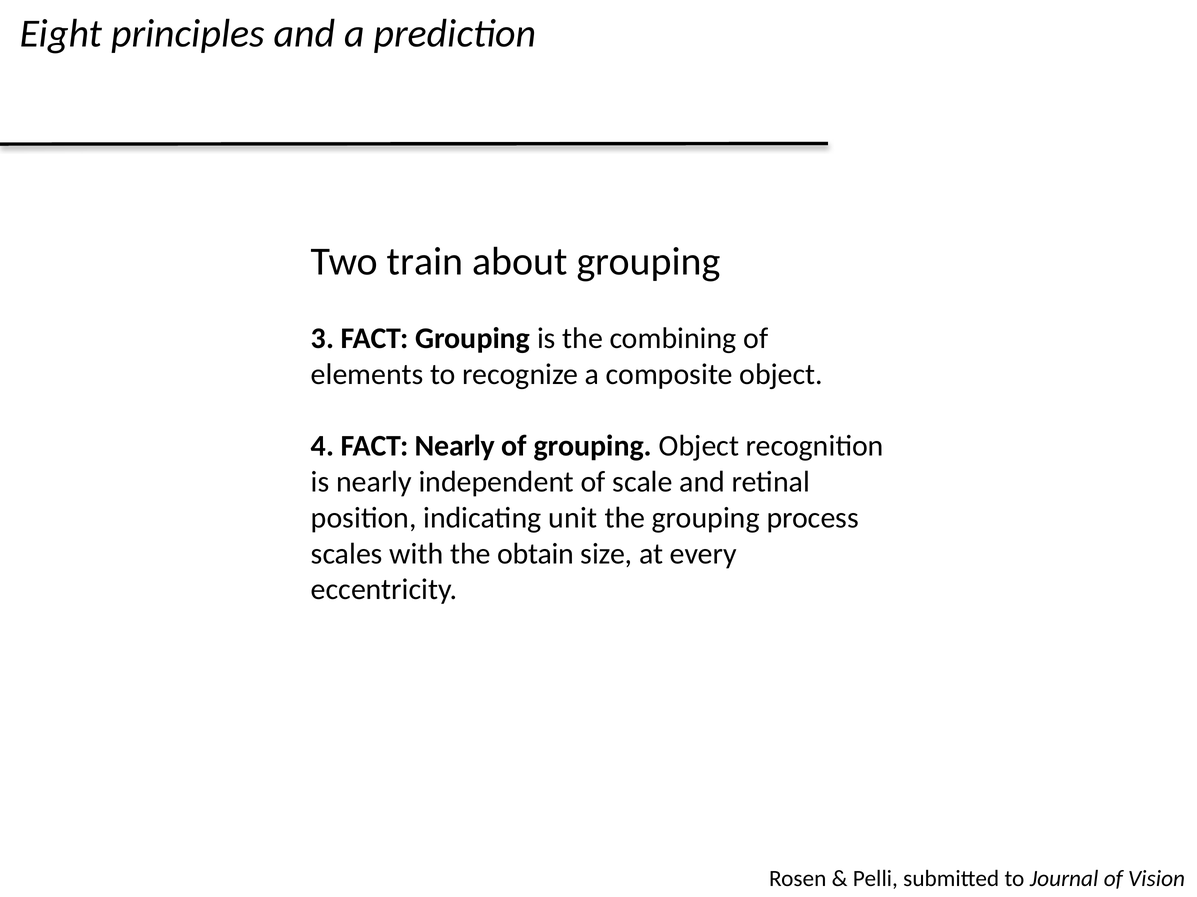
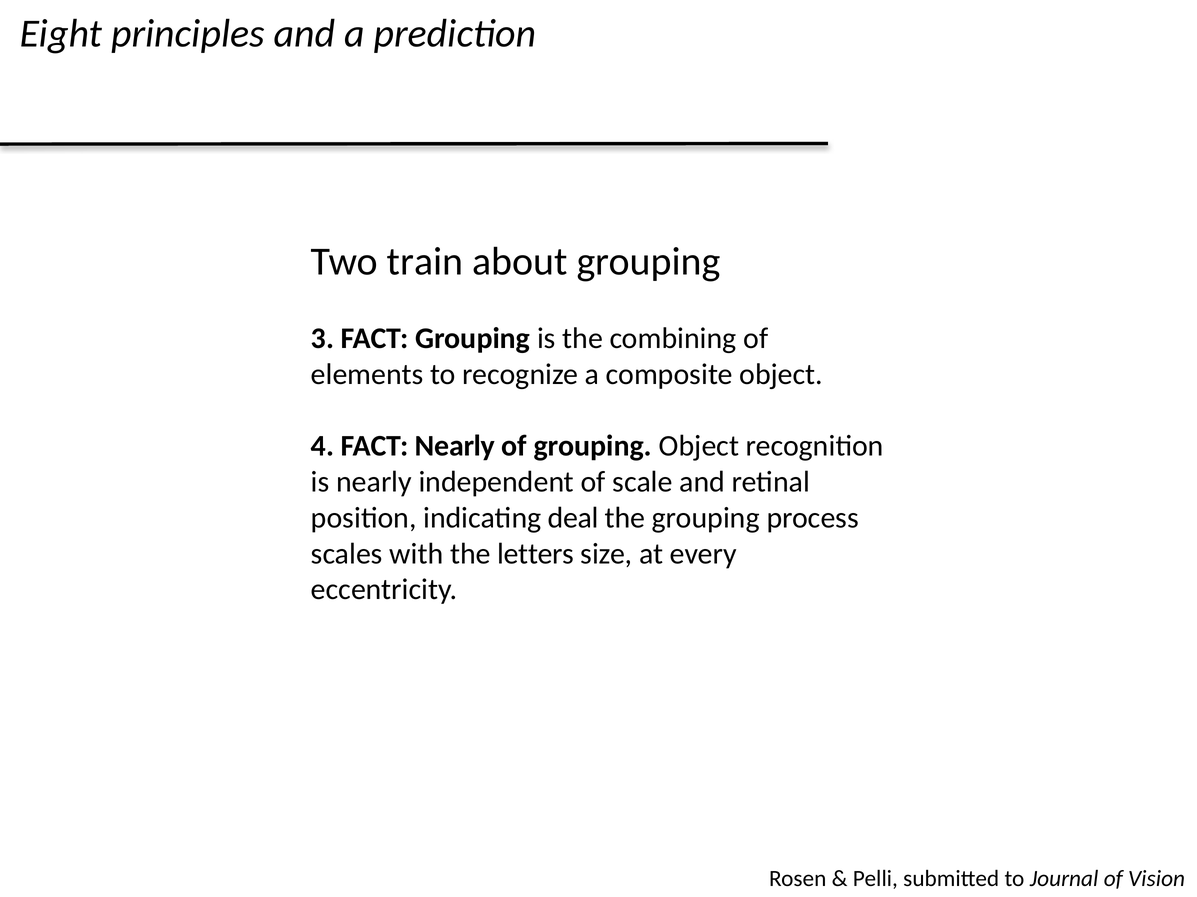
unit: unit -> deal
obtain: obtain -> letters
